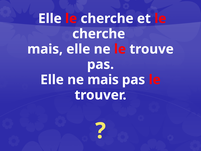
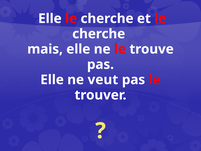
ne mais: mais -> veut
